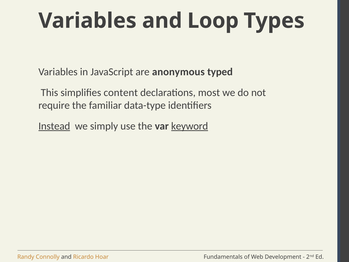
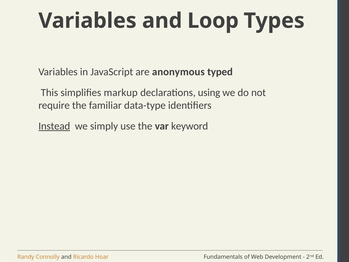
content: content -> markup
most: most -> using
keyword underline: present -> none
